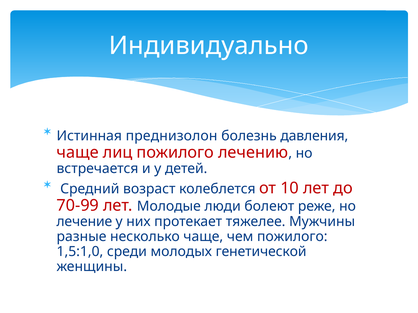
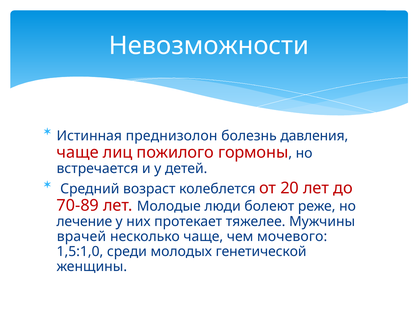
Индивидуально: Индивидуально -> Невозможности
лечению: лечению -> гормоны
10: 10 -> 20
70-99: 70-99 -> 70-89
разные: разные -> врачей
чем пожилого: пожилого -> мочевого
